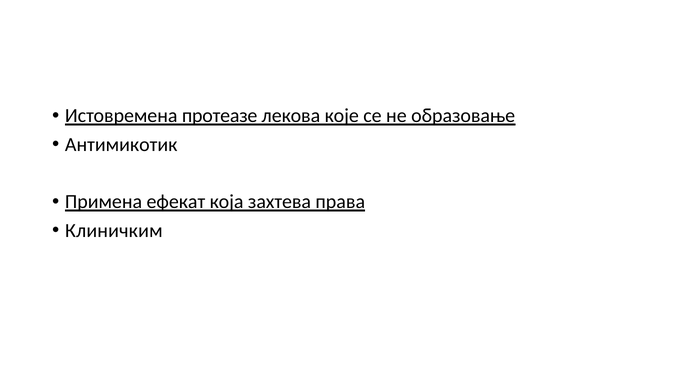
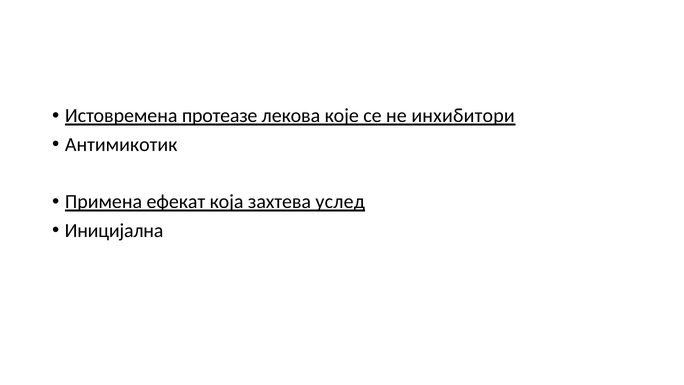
образовање: образовање -> инхибитори
прaвa: прaвa -> услед
Клиничким: Клиничким -> Иницијална
